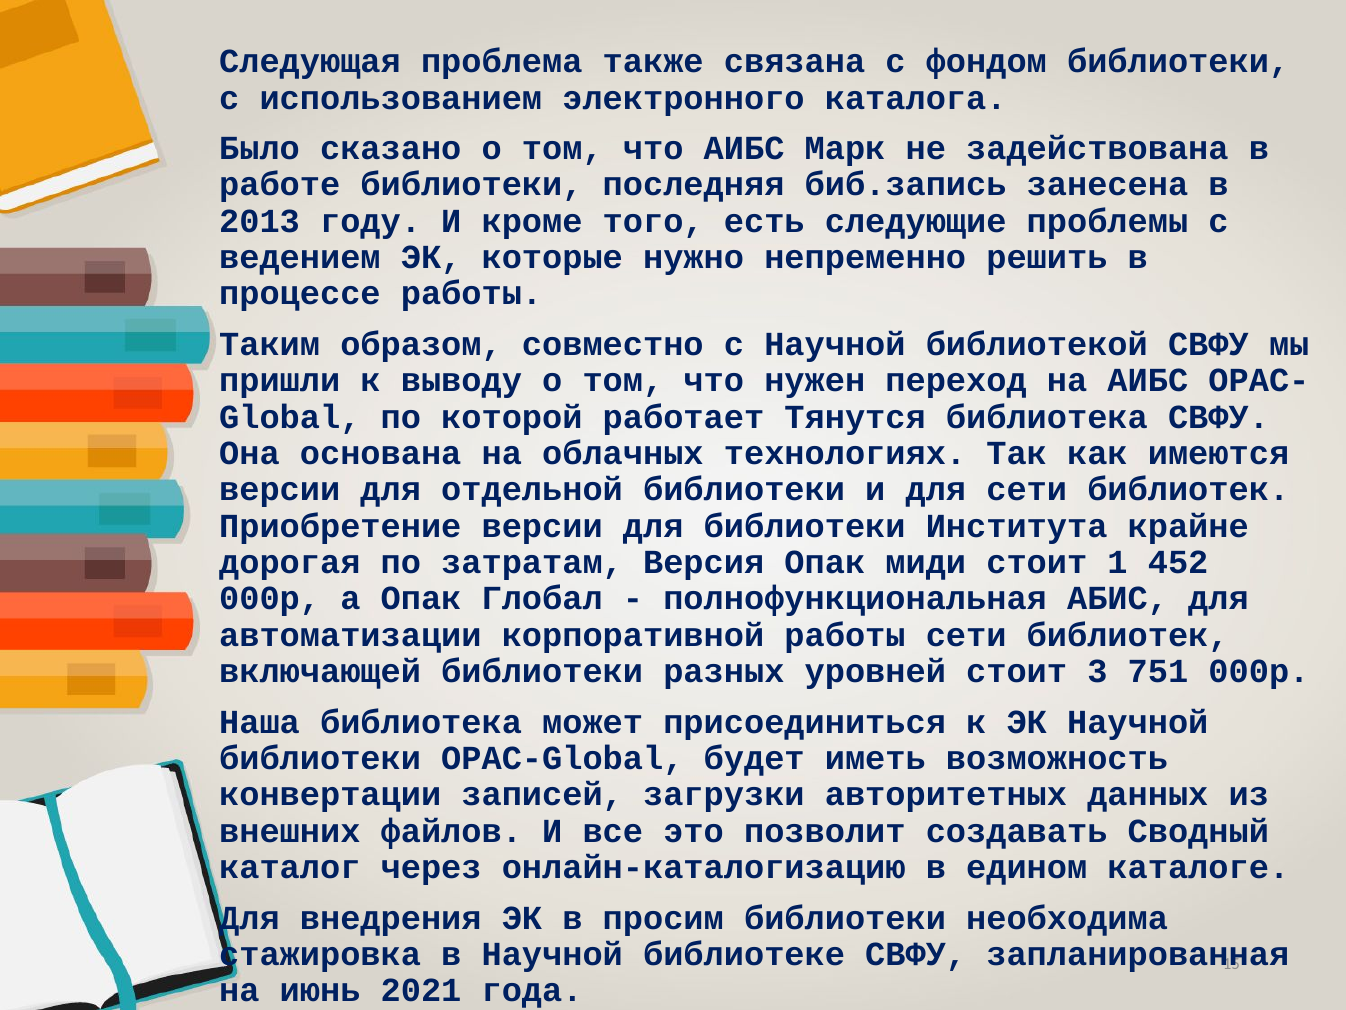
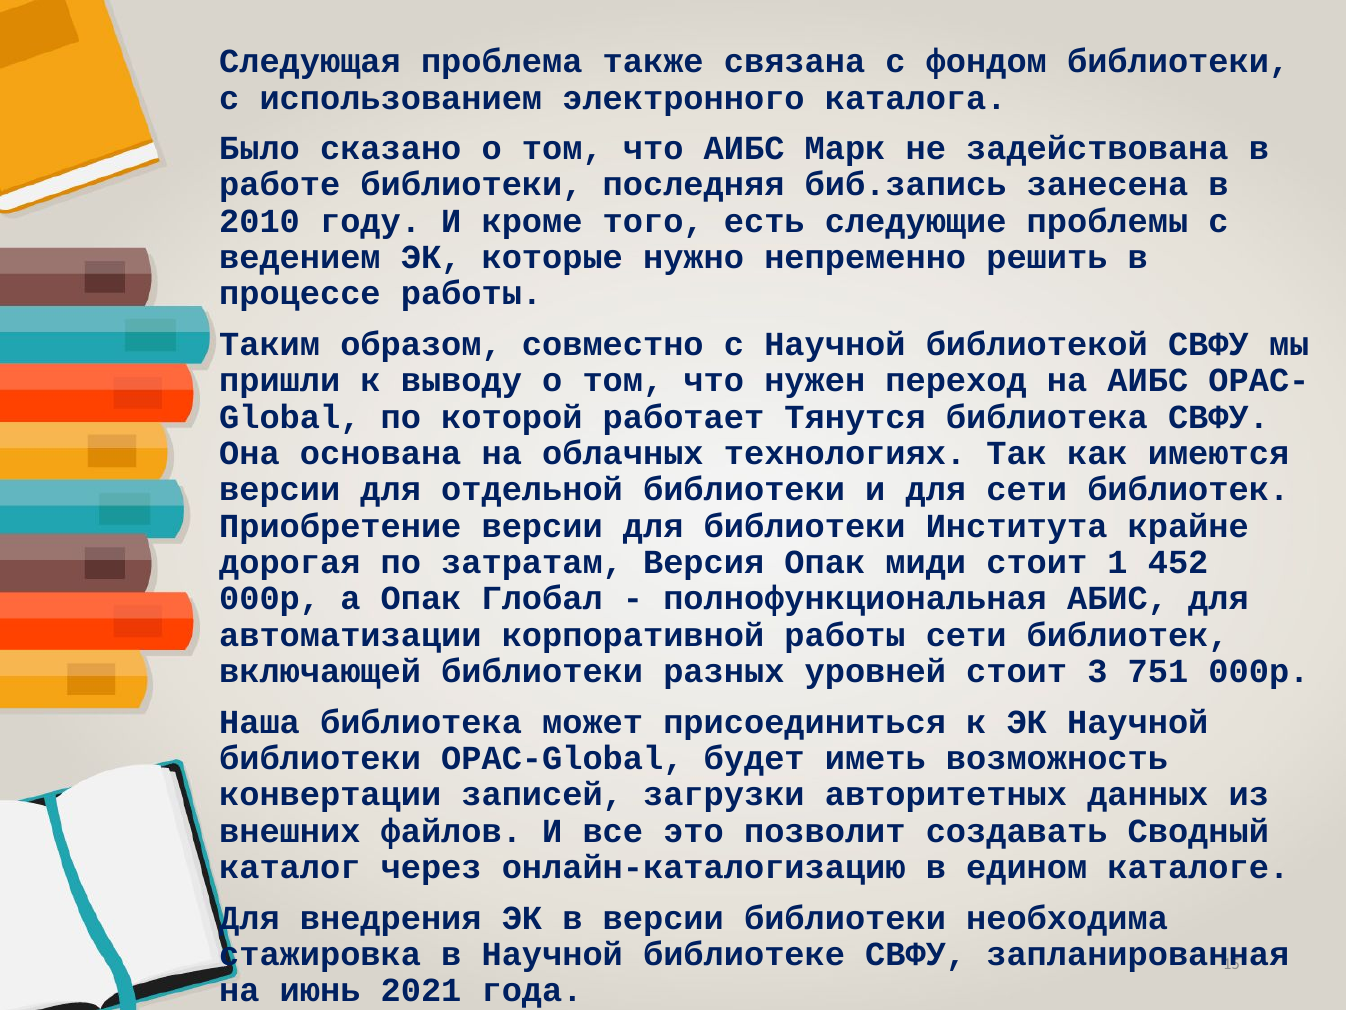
2013: 2013 -> 2010
в просим: просим -> версии
